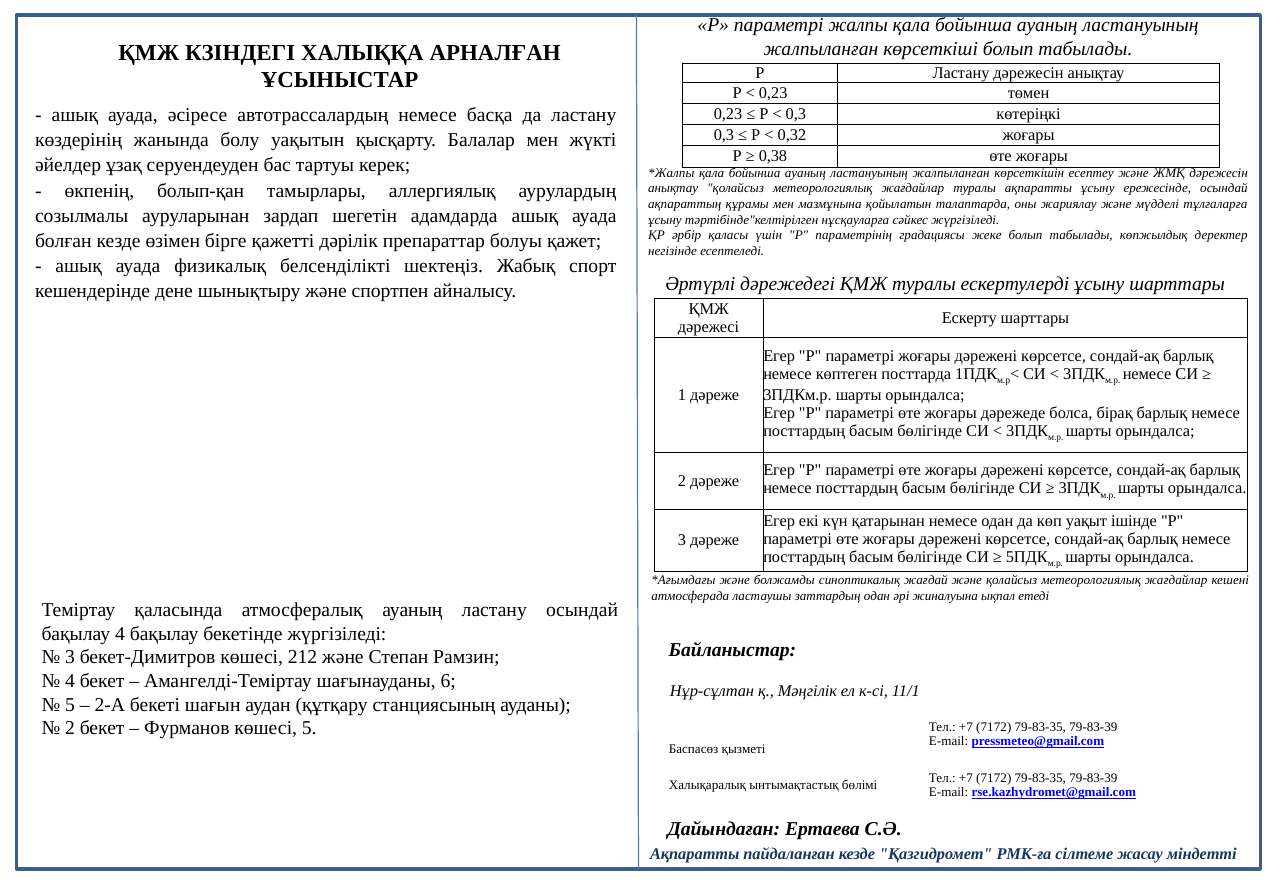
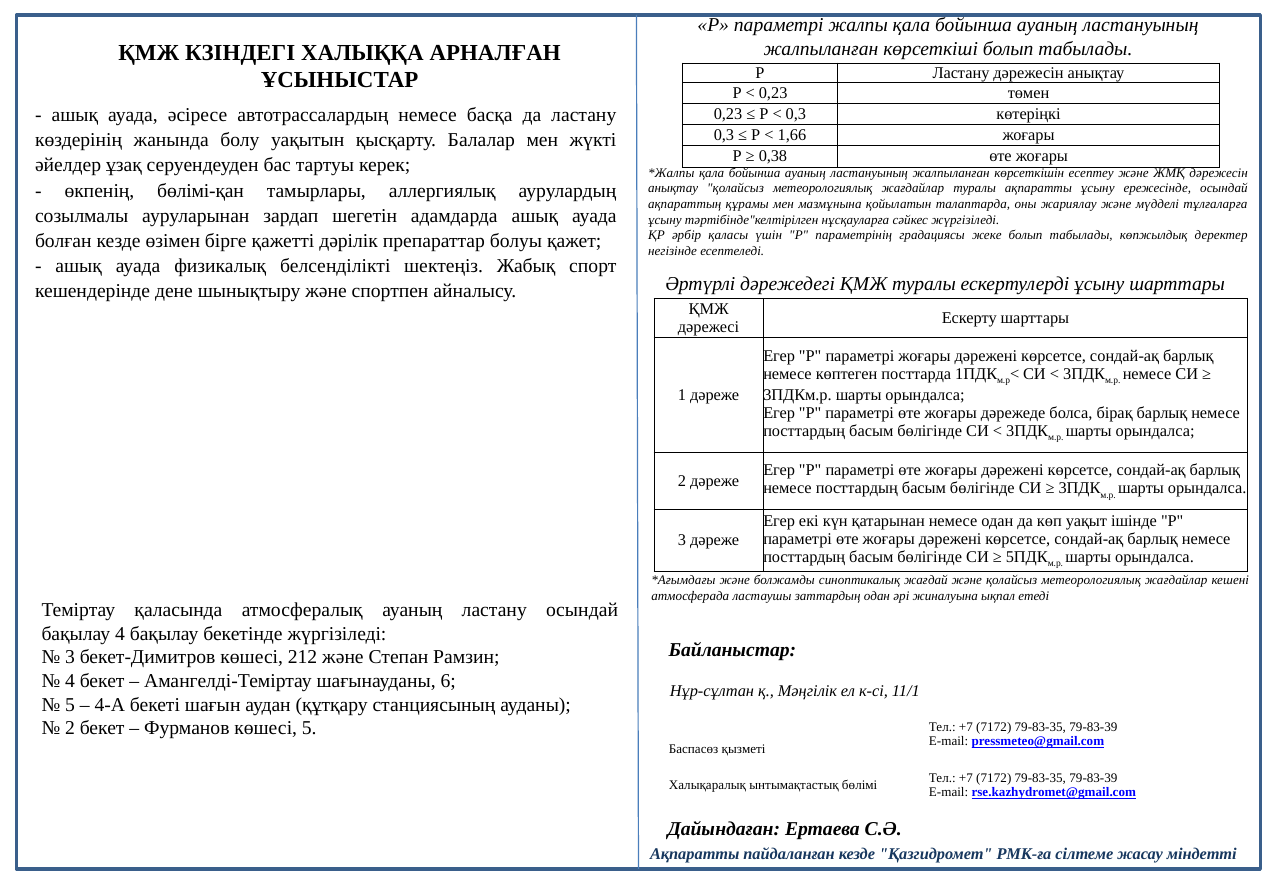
0,32: 0,32 -> 1,66
болып-қан: болып-қан -> бөлімі-қан
2-А: 2-А -> 4-А
